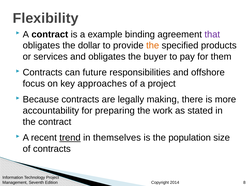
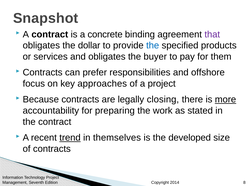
Flexibility: Flexibility -> Snapshot
example: example -> concrete
the at (153, 46) colour: orange -> blue
future: future -> prefer
making: making -> closing
more underline: none -> present
population: population -> developed
